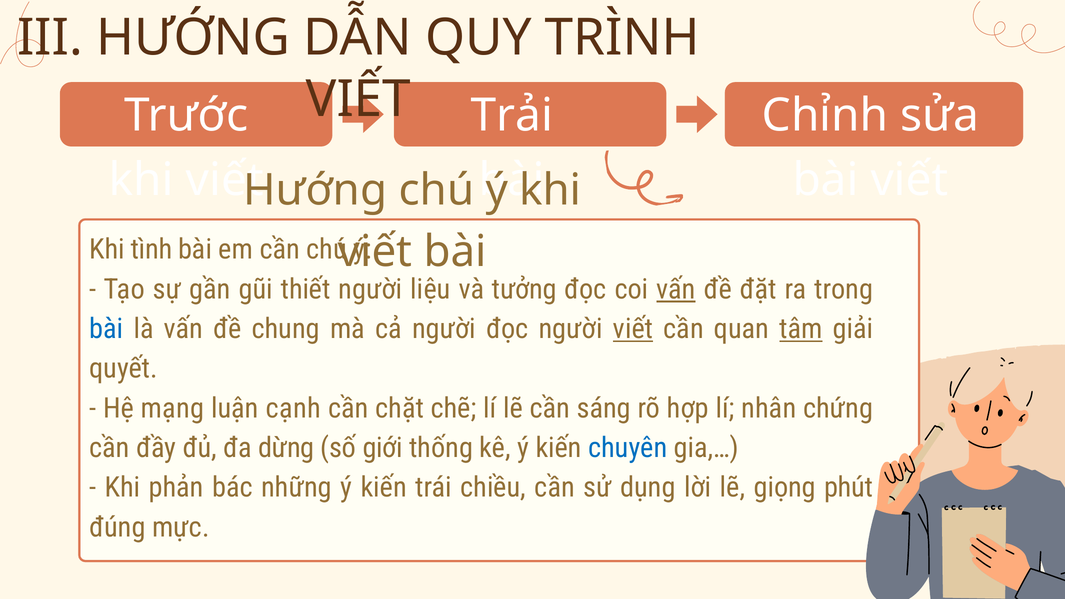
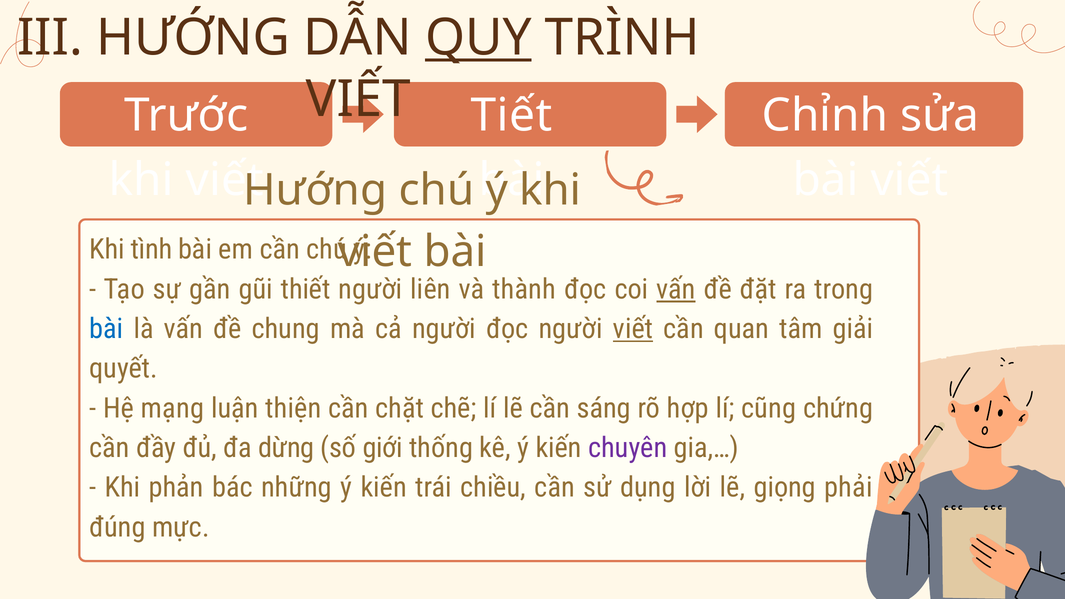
QUY underline: none -> present
Trải: Trải -> Tiết
liệu: liệu -> liên
tưởng: tưởng -> thành
tâm underline: present -> none
cạnh: cạnh -> thiện
nhân: nhân -> cũng
chuyên colour: blue -> purple
phút: phút -> phải
